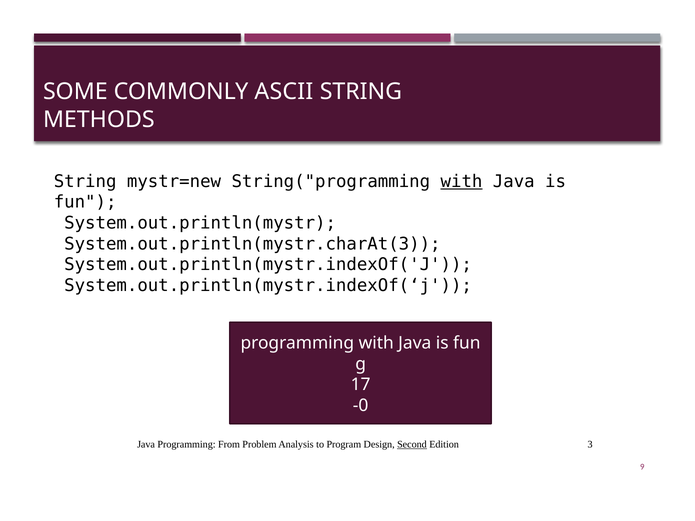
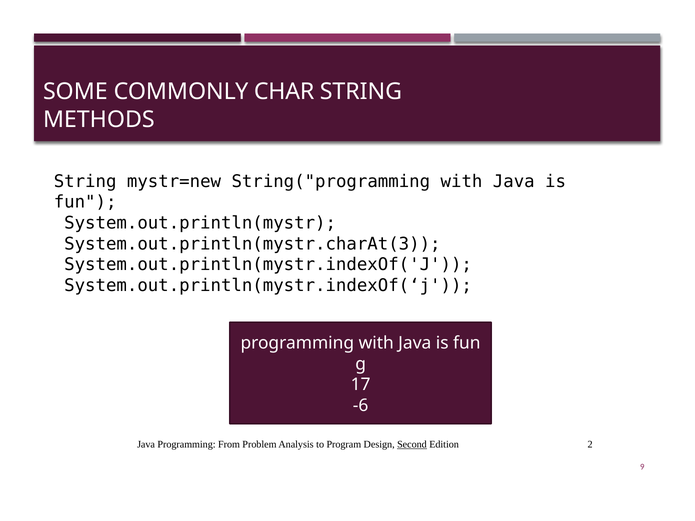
ASCII: ASCII -> CHAR
with at (462, 181) underline: present -> none
-0: -0 -> -6
3: 3 -> 2
